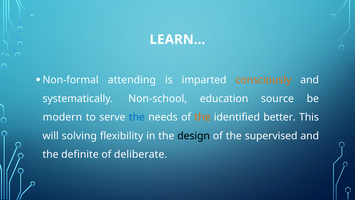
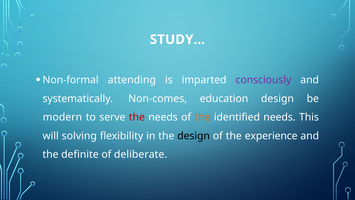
LEARN…: LEARN… -> STUDY…
consciously colour: orange -> purple
Non-school: Non-school -> Non-comes
education source: source -> design
the at (137, 117) colour: blue -> red
identified better: better -> needs
supervised: supervised -> experience
